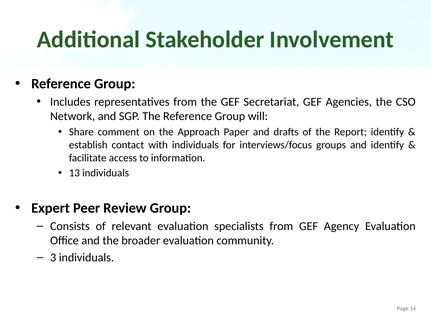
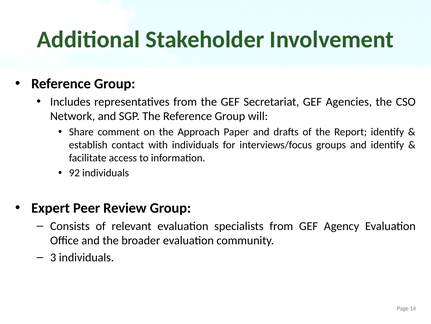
13: 13 -> 92
